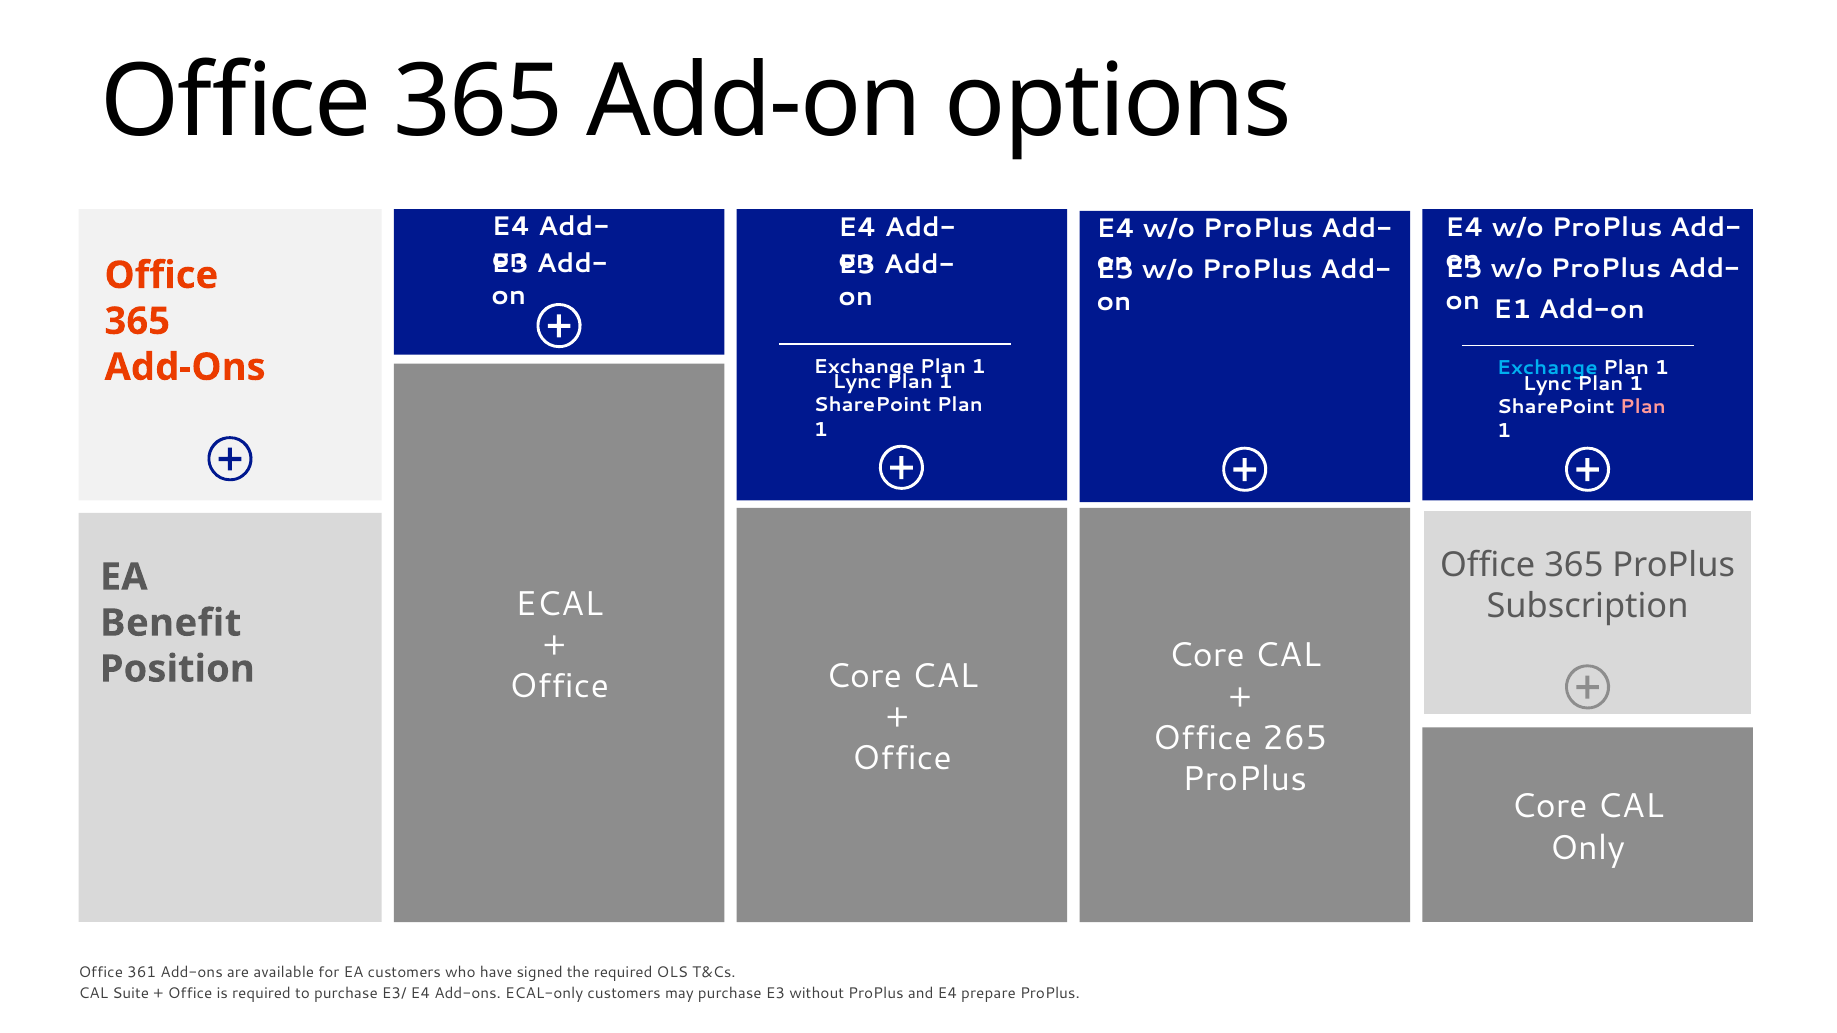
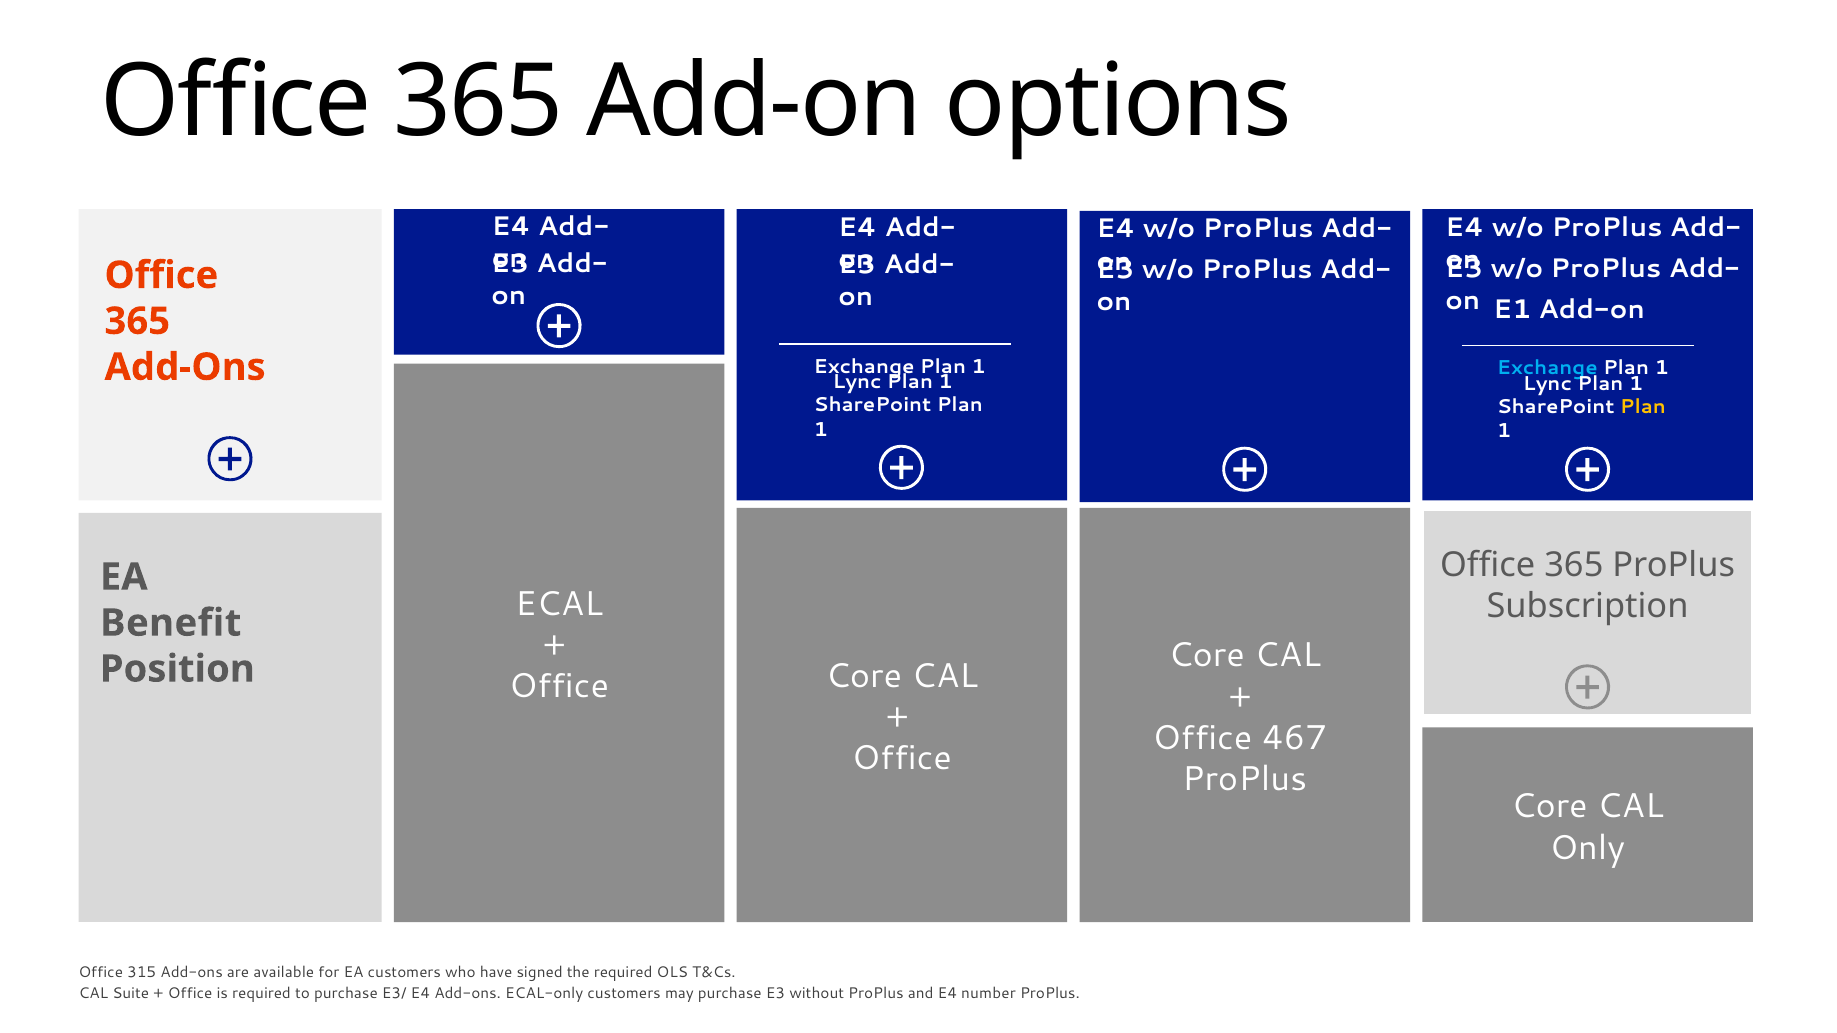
Plan at (1643, 407) colour: pink -> yellow
265: 265 -> 467
361: 361 -> 315
prepare: prepare -> number
